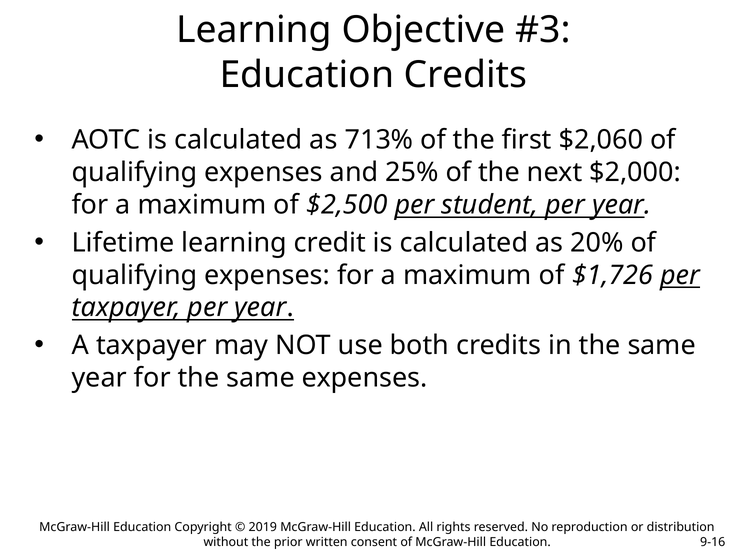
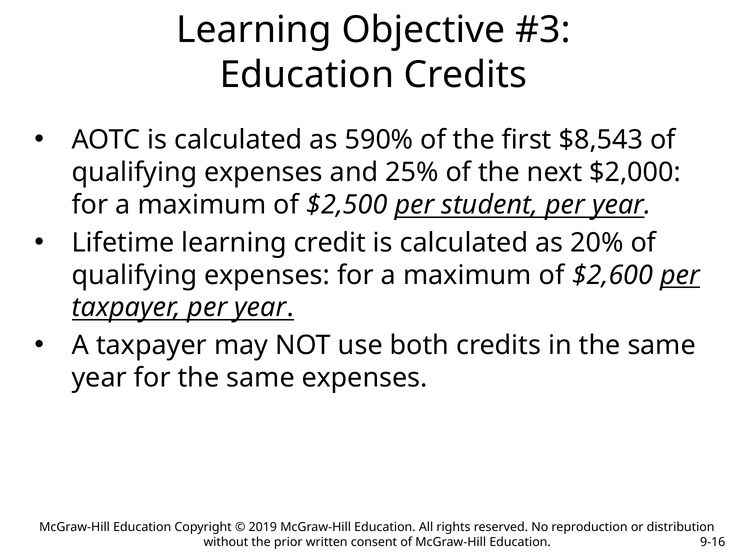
713%: 713% -> 590%
$2,060: $2,060 -> $8,543
$1,726: $1,726 -> $2,600
